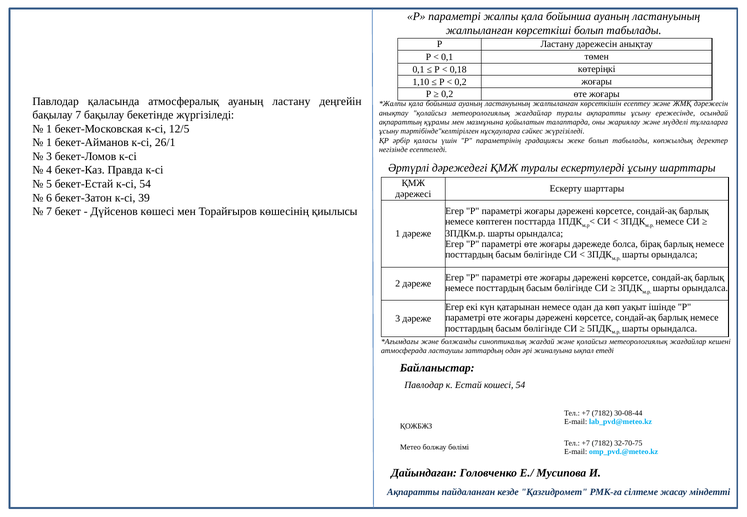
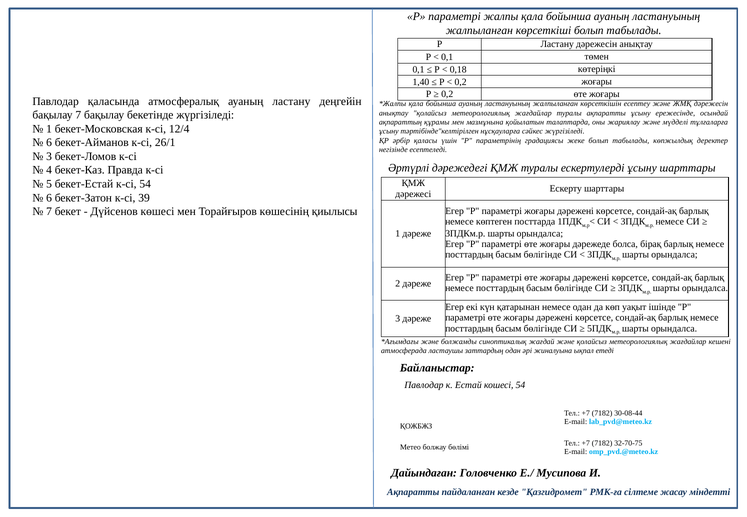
1,10: 1,10 -> 1,40
12/5: 12/5 -> 12/4
1 at (49, 143): 1 -> 6
